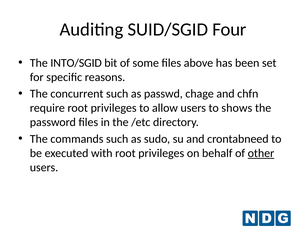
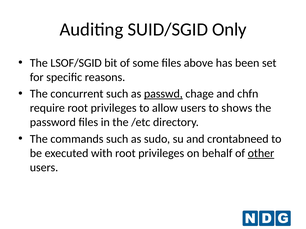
Four: Four -> Only
INTO/SGID: INTO/SGID -> LSOF/SGID
passwd underline: none -> present
